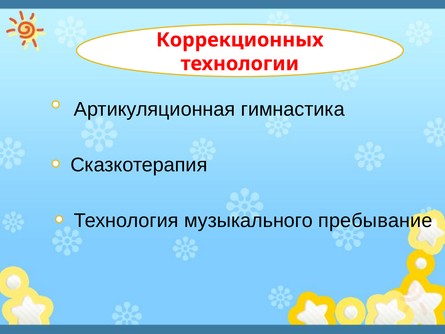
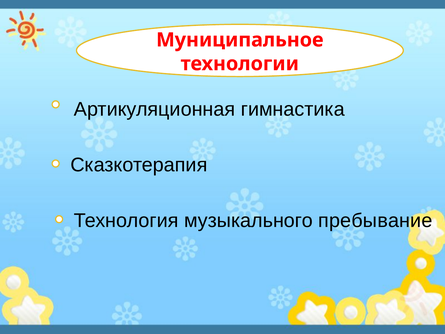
Коррекционных: Коррекционных -> Муниципальное
